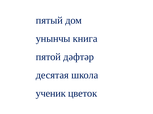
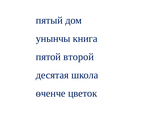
дәфтәр: дәфтәр -> второй
ученик: ученик -> өченче
